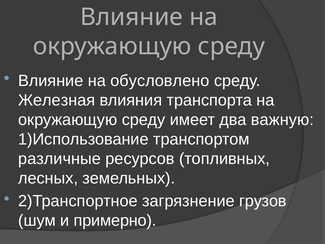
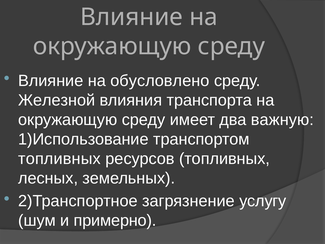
Железная: Железная -> Железной
различные at (60, 159): различные -> топливных
грузов: грузов -> услугу
